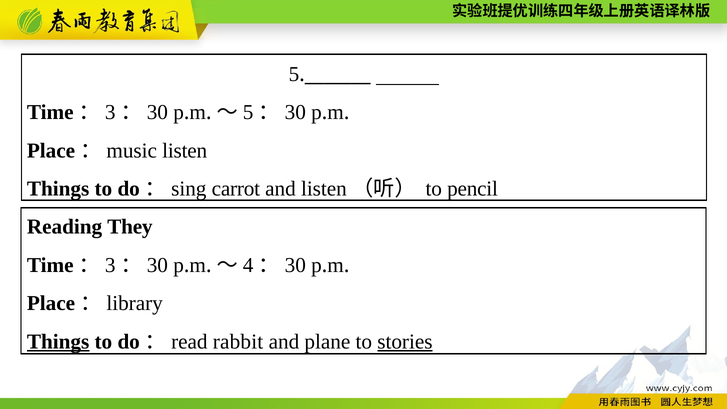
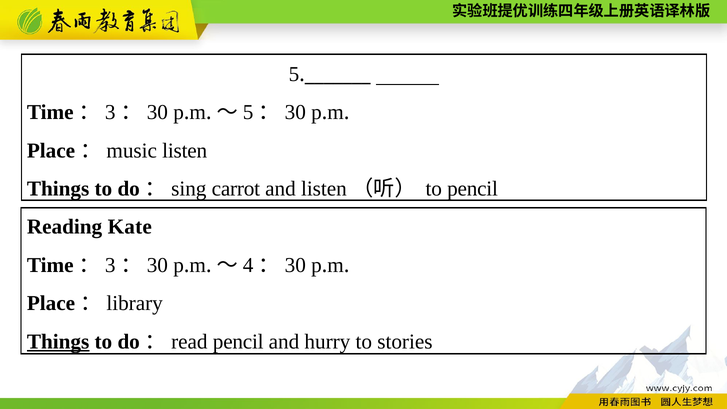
They: They -> Kate
rabbit at (238, 342): rabbit -> pencil
plane: plane -> hurry
stories underline: present -> none
